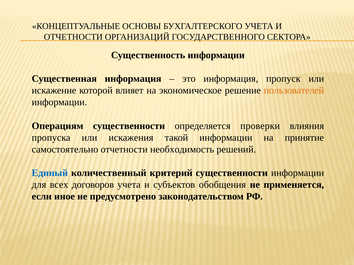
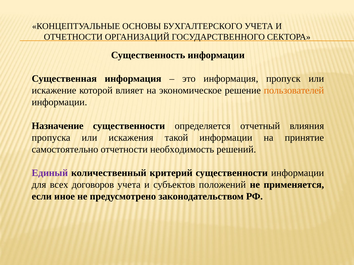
Операциям: Операциям -> Назначение
проверки: проверки -> отчетный
Единый colour: blue -> purple
обобщения: обобщения -> положений
